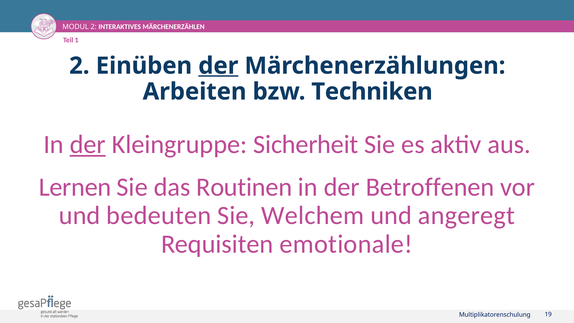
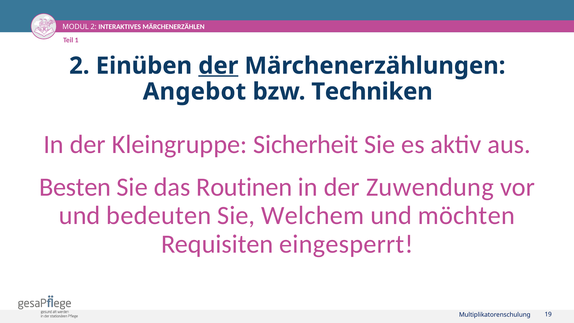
Arbeiten: Arbeiten -> Angebot
der at (88, 145) underline: present -> none
Lernen: Lernen -> Besten
Betroffenen: Betroffenen -> Zuwendung
angeregt: angeregt -> möchten
emotionale: emotionale -> eingesperrt
